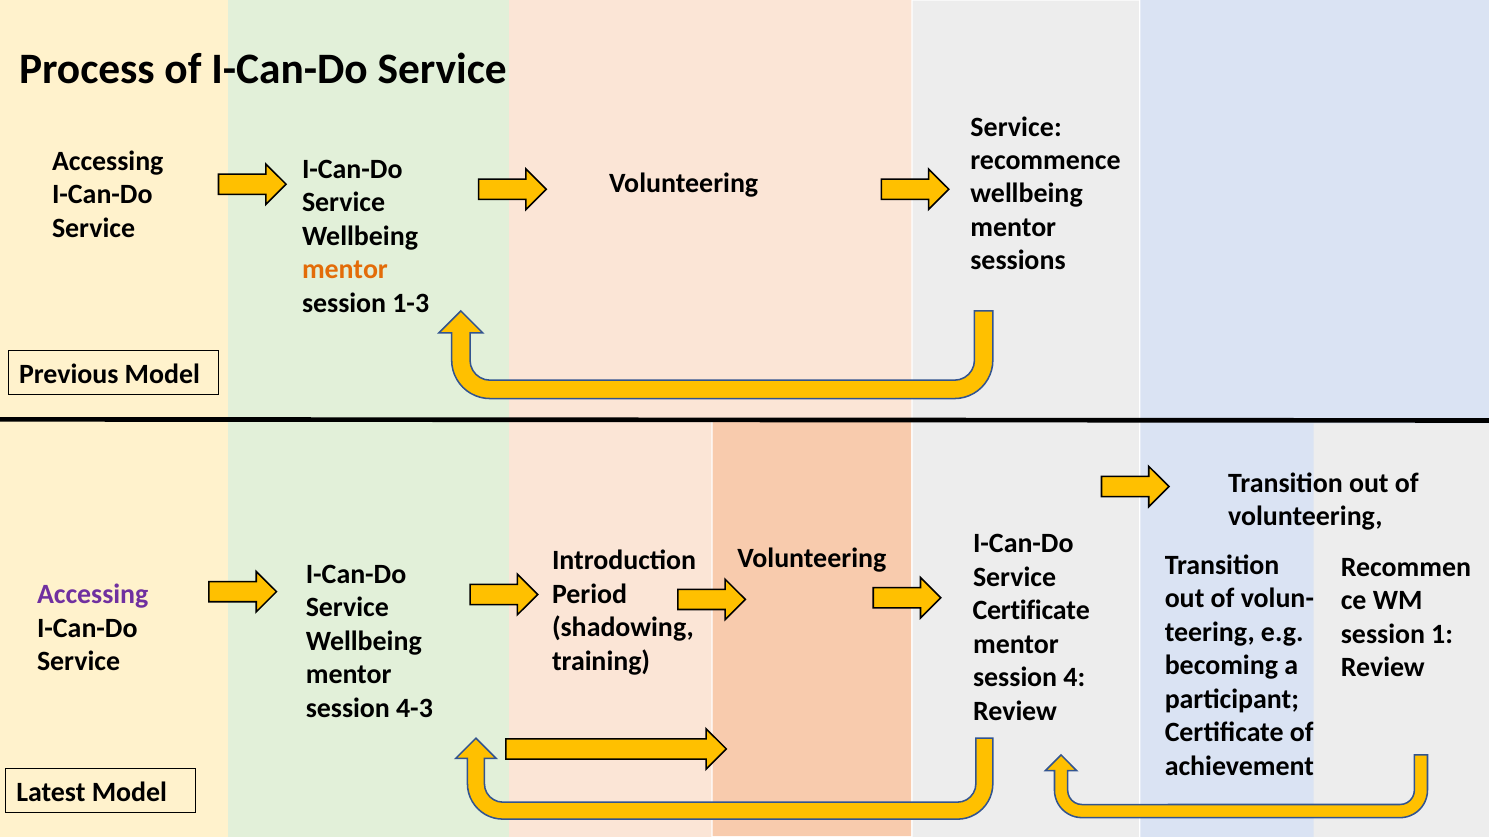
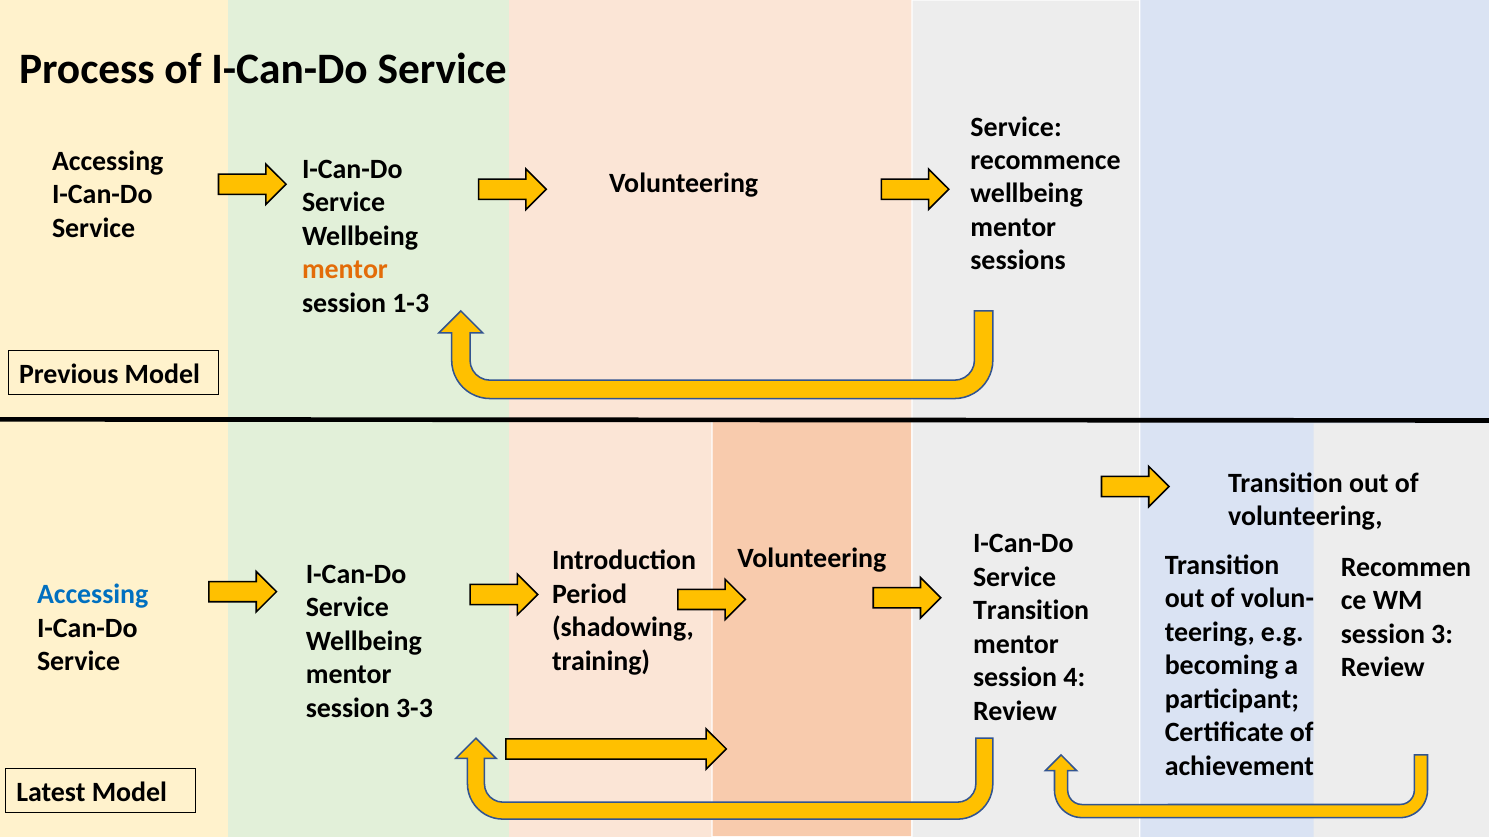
Accessing at (93, 595) colour: purple -> blue
Certificate at (1031, 611): Certificate -> Transition
1: 1 -> 3
4-3: 4-3 -> 3-3
